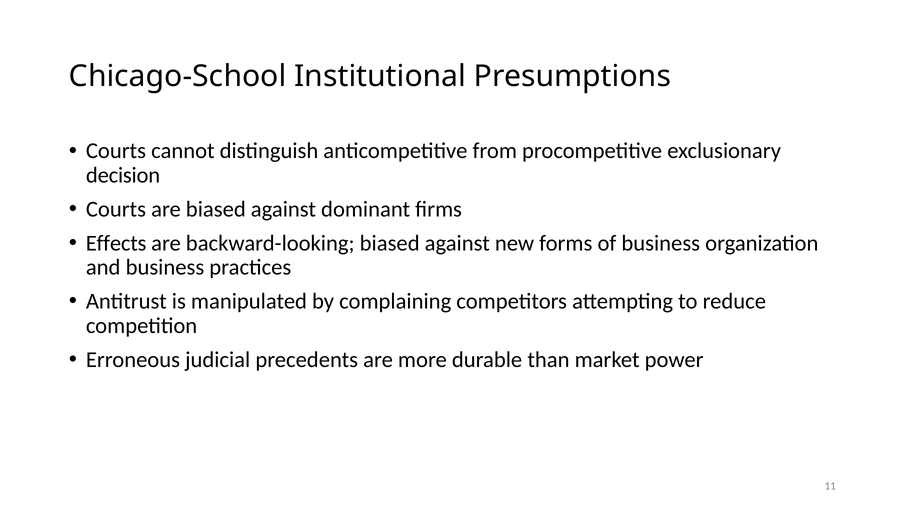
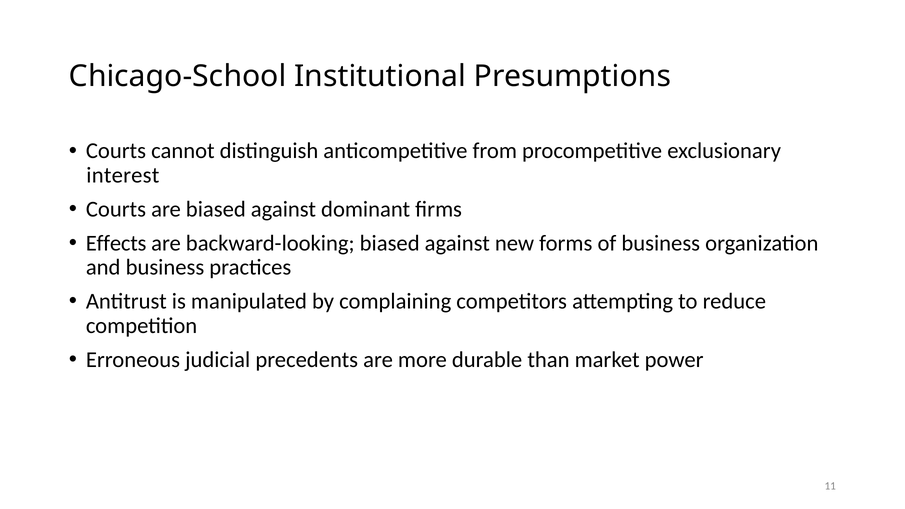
decision: decision -> interest
